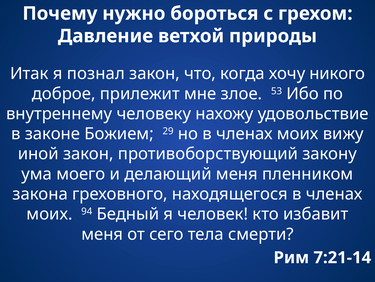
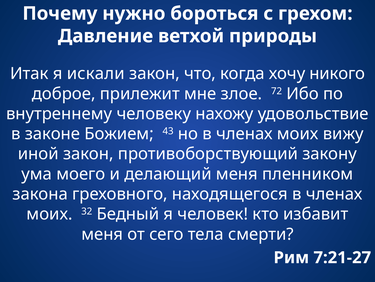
познал: познал -> искали
53: 53 -> 72
29: 29 -> 43
94: 94 -> 32
7:21-14: 7:21-14 -> 7:21-27
